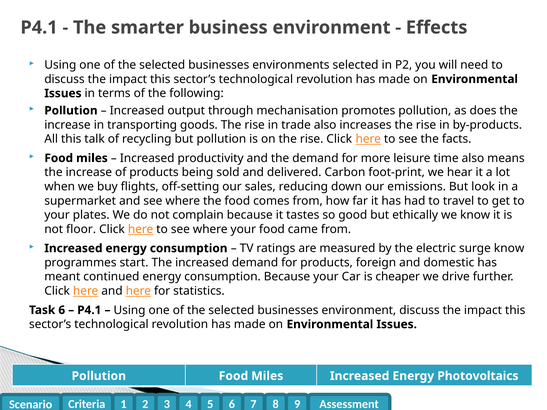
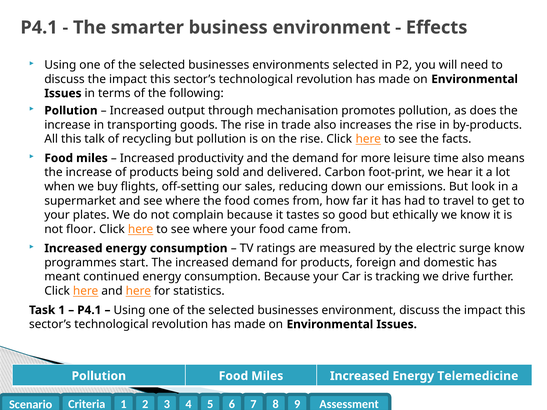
cheaper: cheaper -> tracking
Task 6: 6 -> 1
Photovoltaics: Photovoltaics -> Telemedicine
